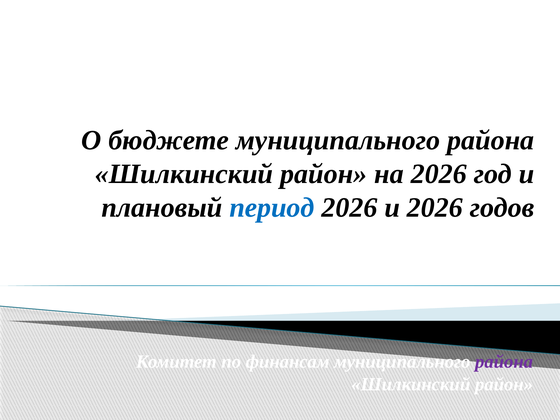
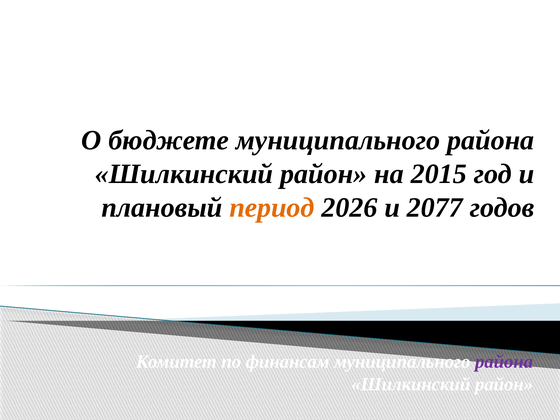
на 2026: 2026 -> 2015
период colour: blue -> orange
и 2026: 2026 -> 2077
